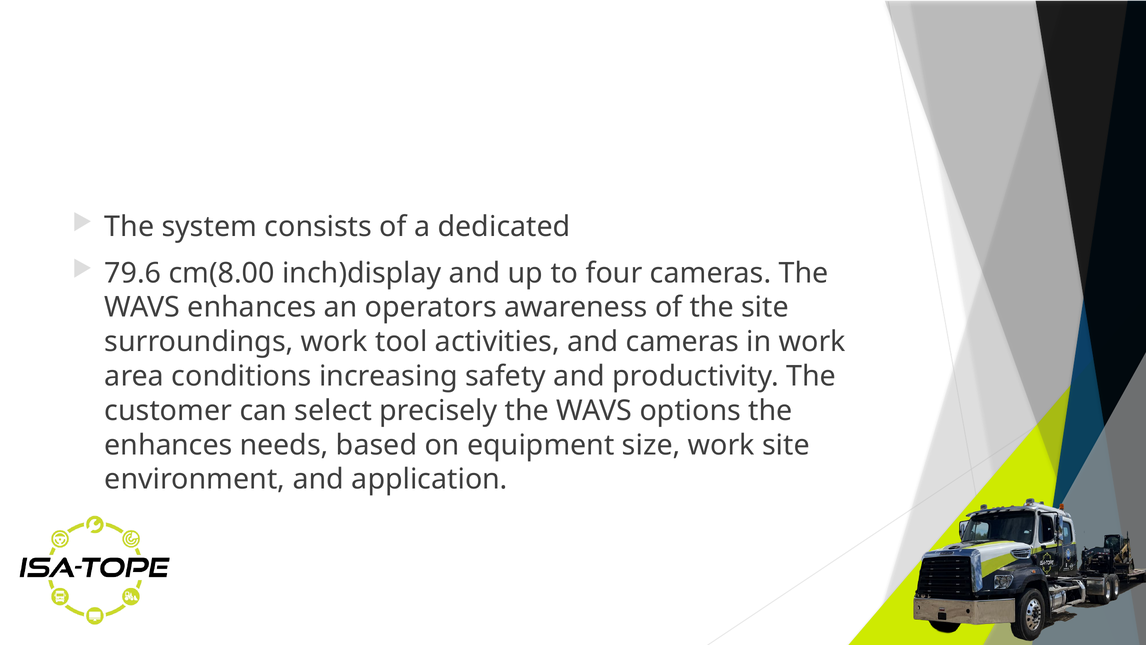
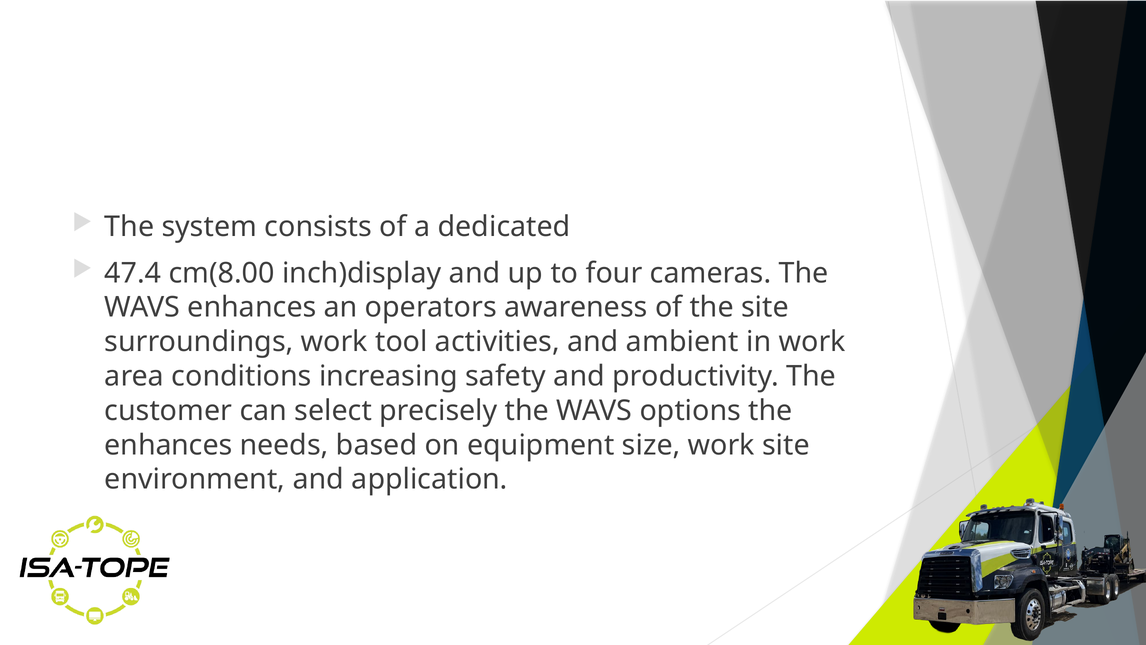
79.6: 79.6 -> 47.4
and cameras: cameras -> ambient
